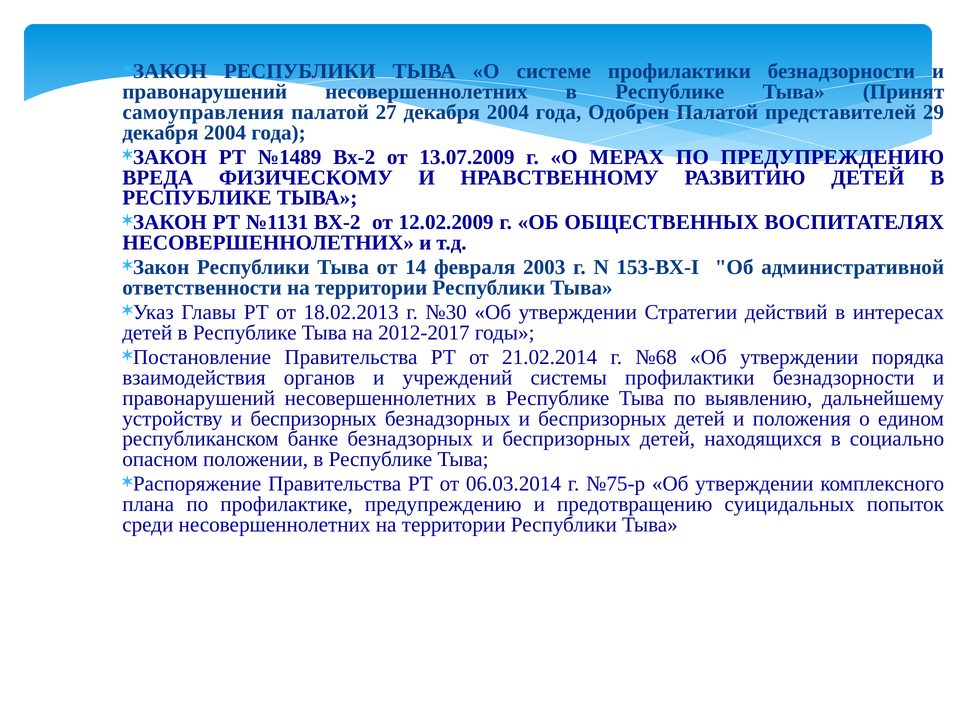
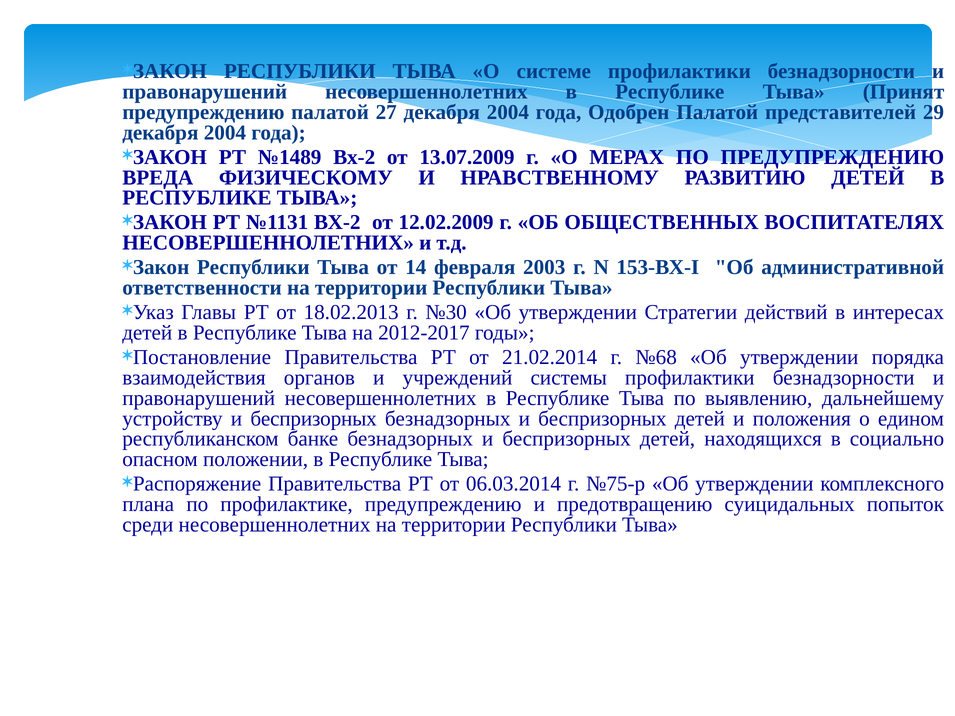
самоуправления at (203, 112): самоуправления -> предупреждению
